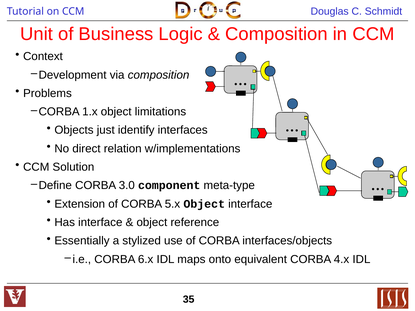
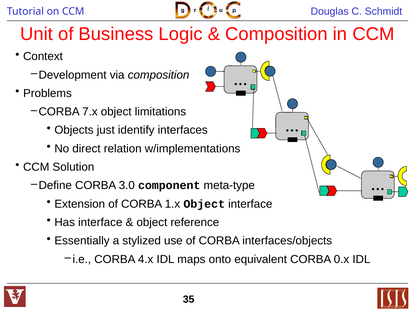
1.x: 1.x -> 7.x
5.x: 5.x -> 1.x
6.x: 6.x -> 4.x
4.x: 4.x -> 0.x
